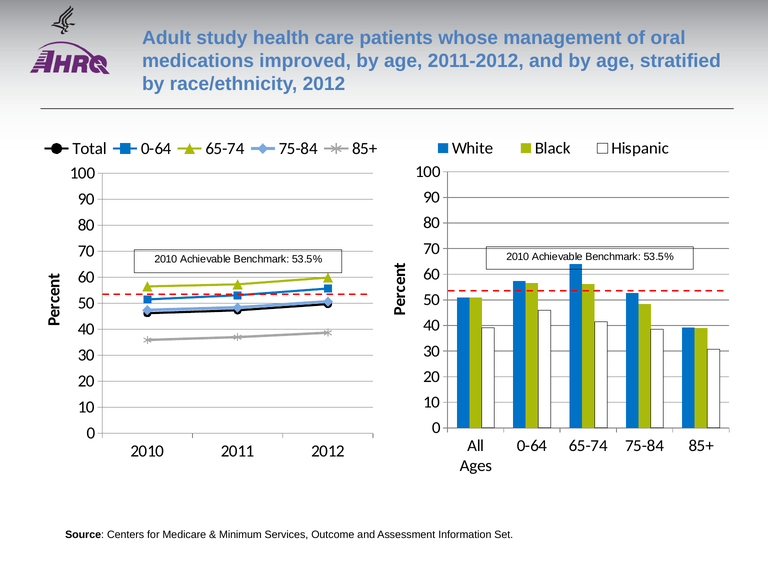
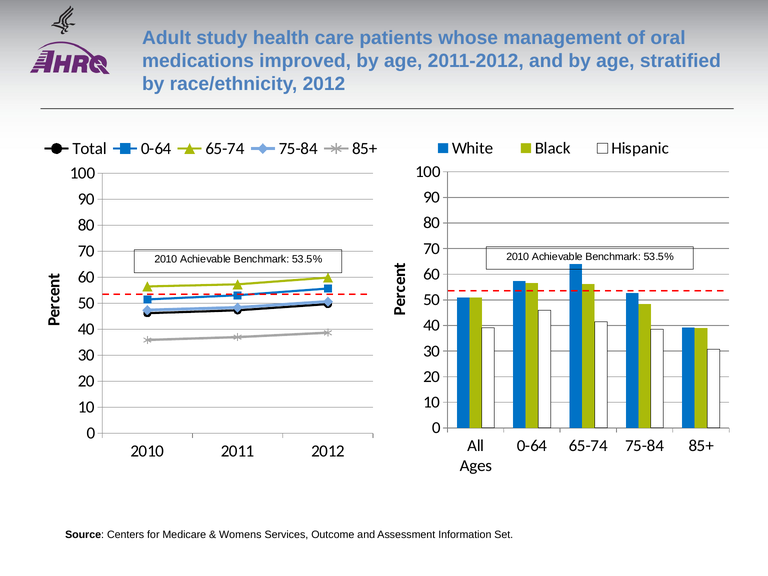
Minimum: Minimum -> Womens
